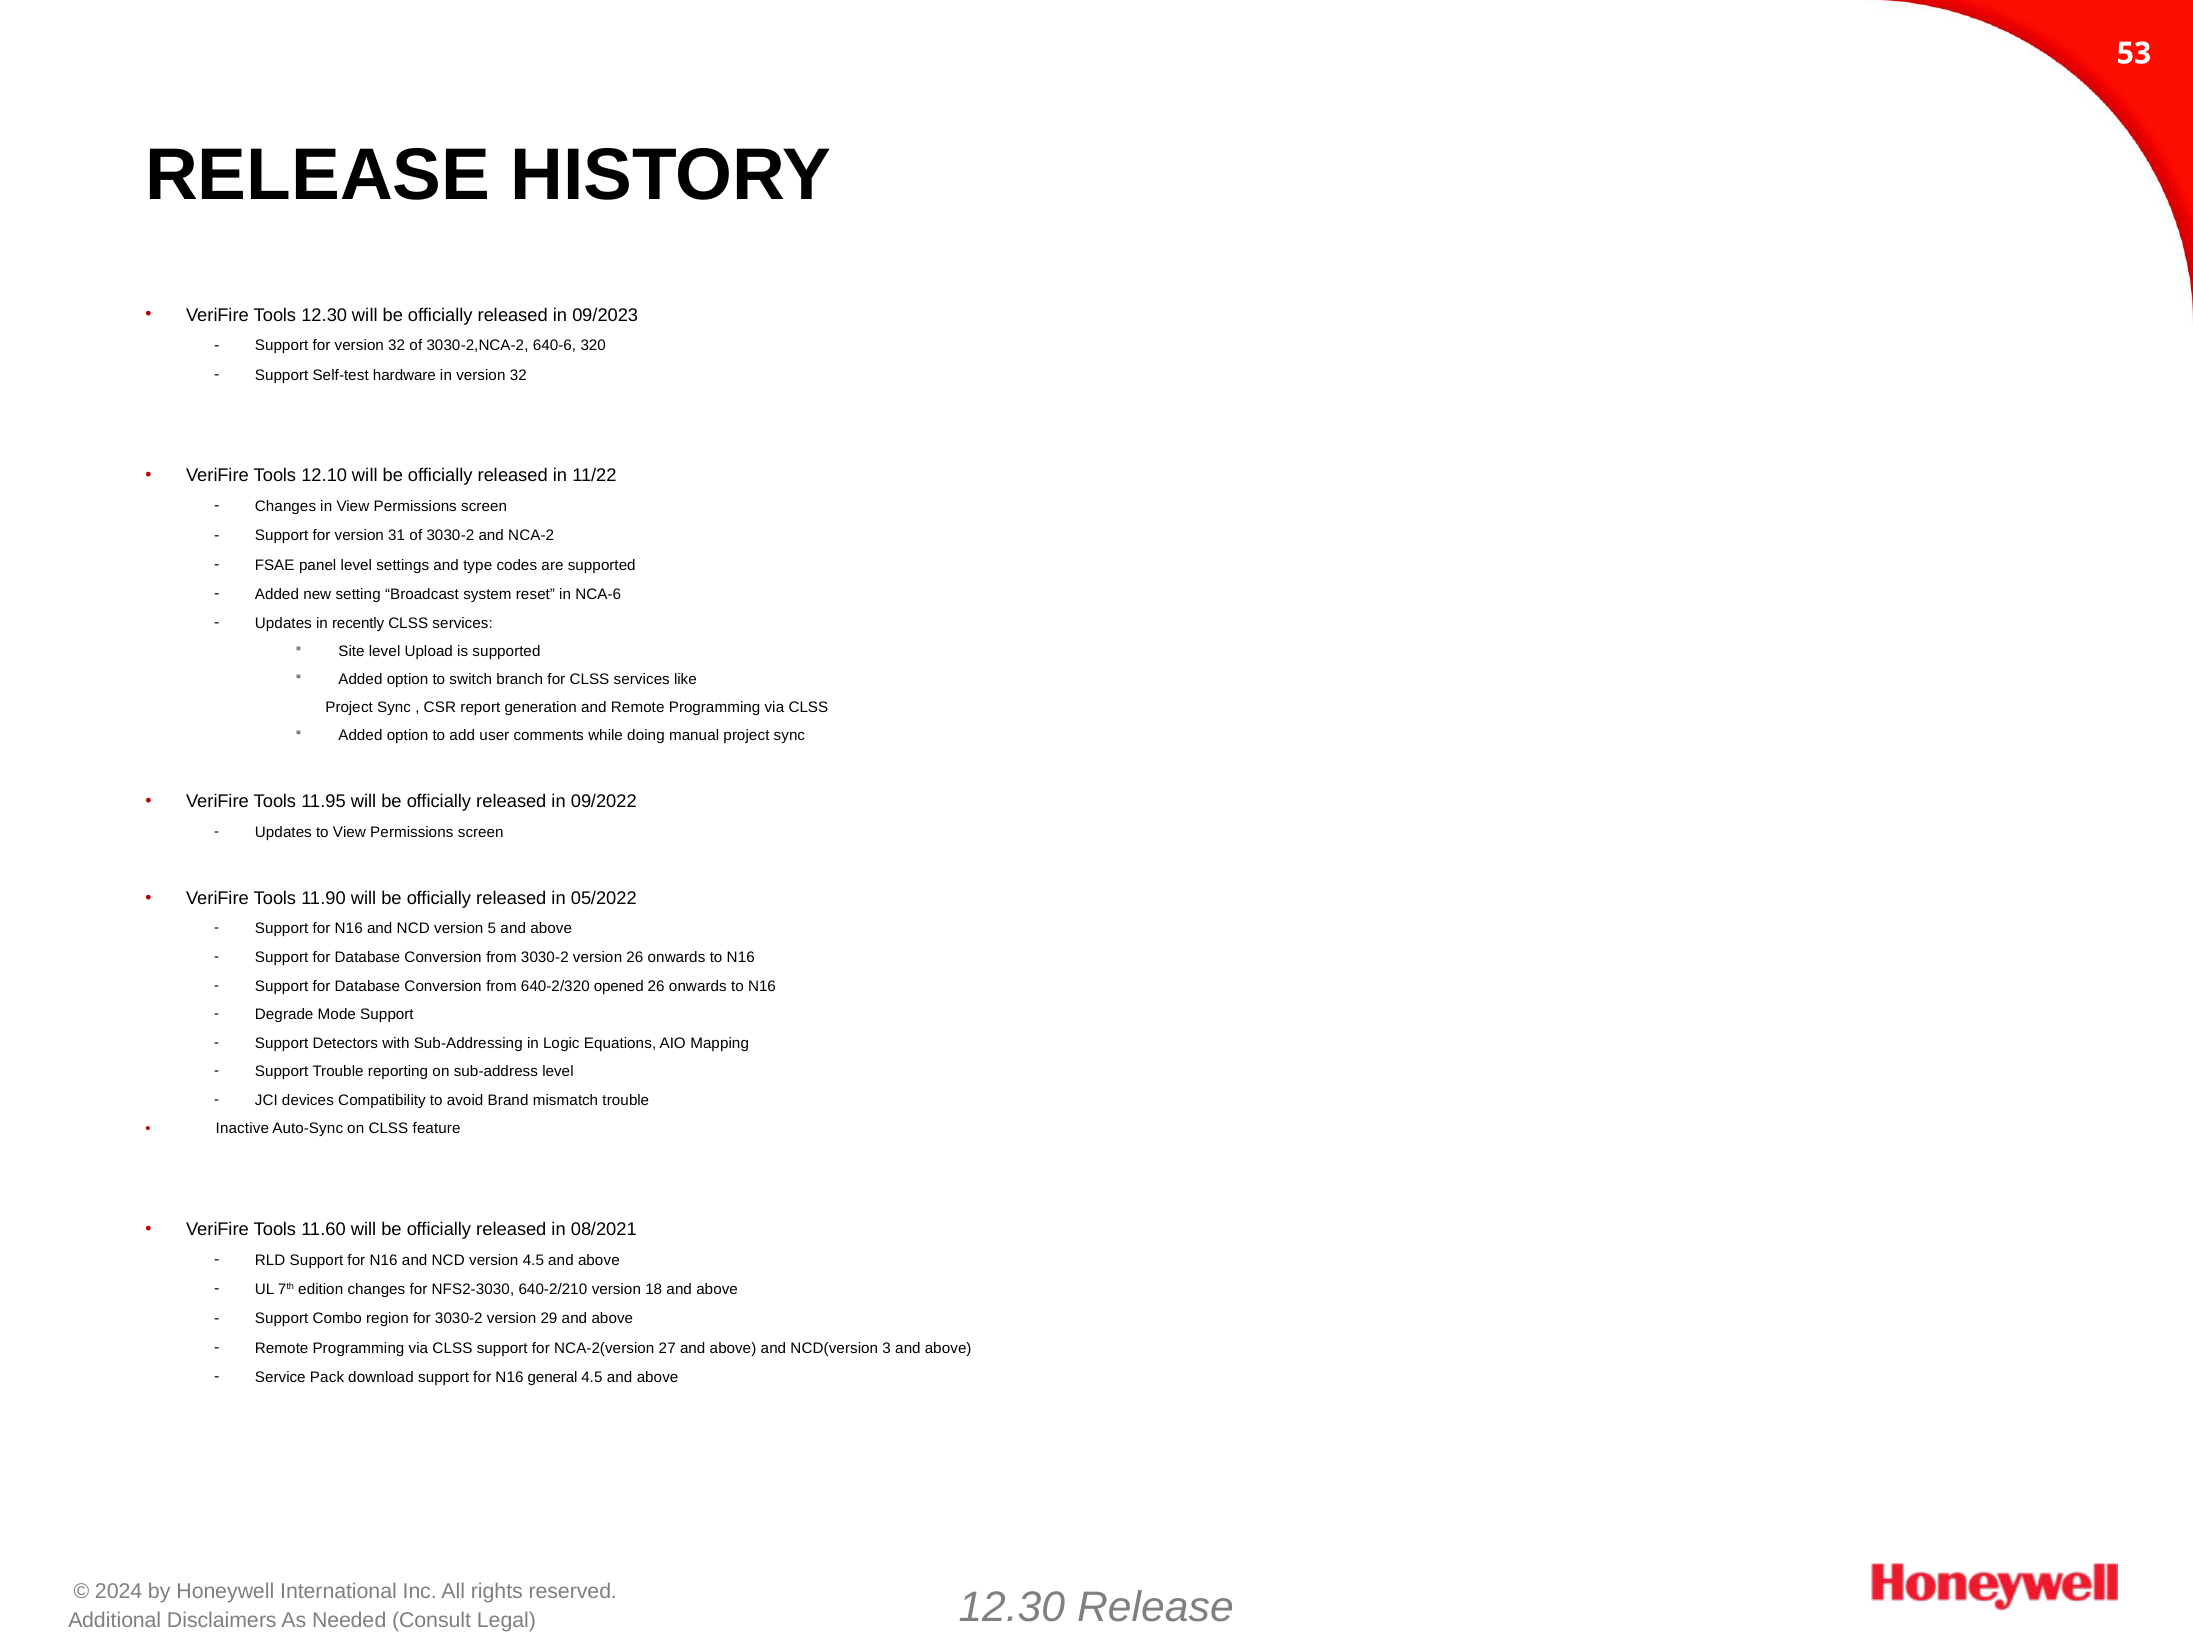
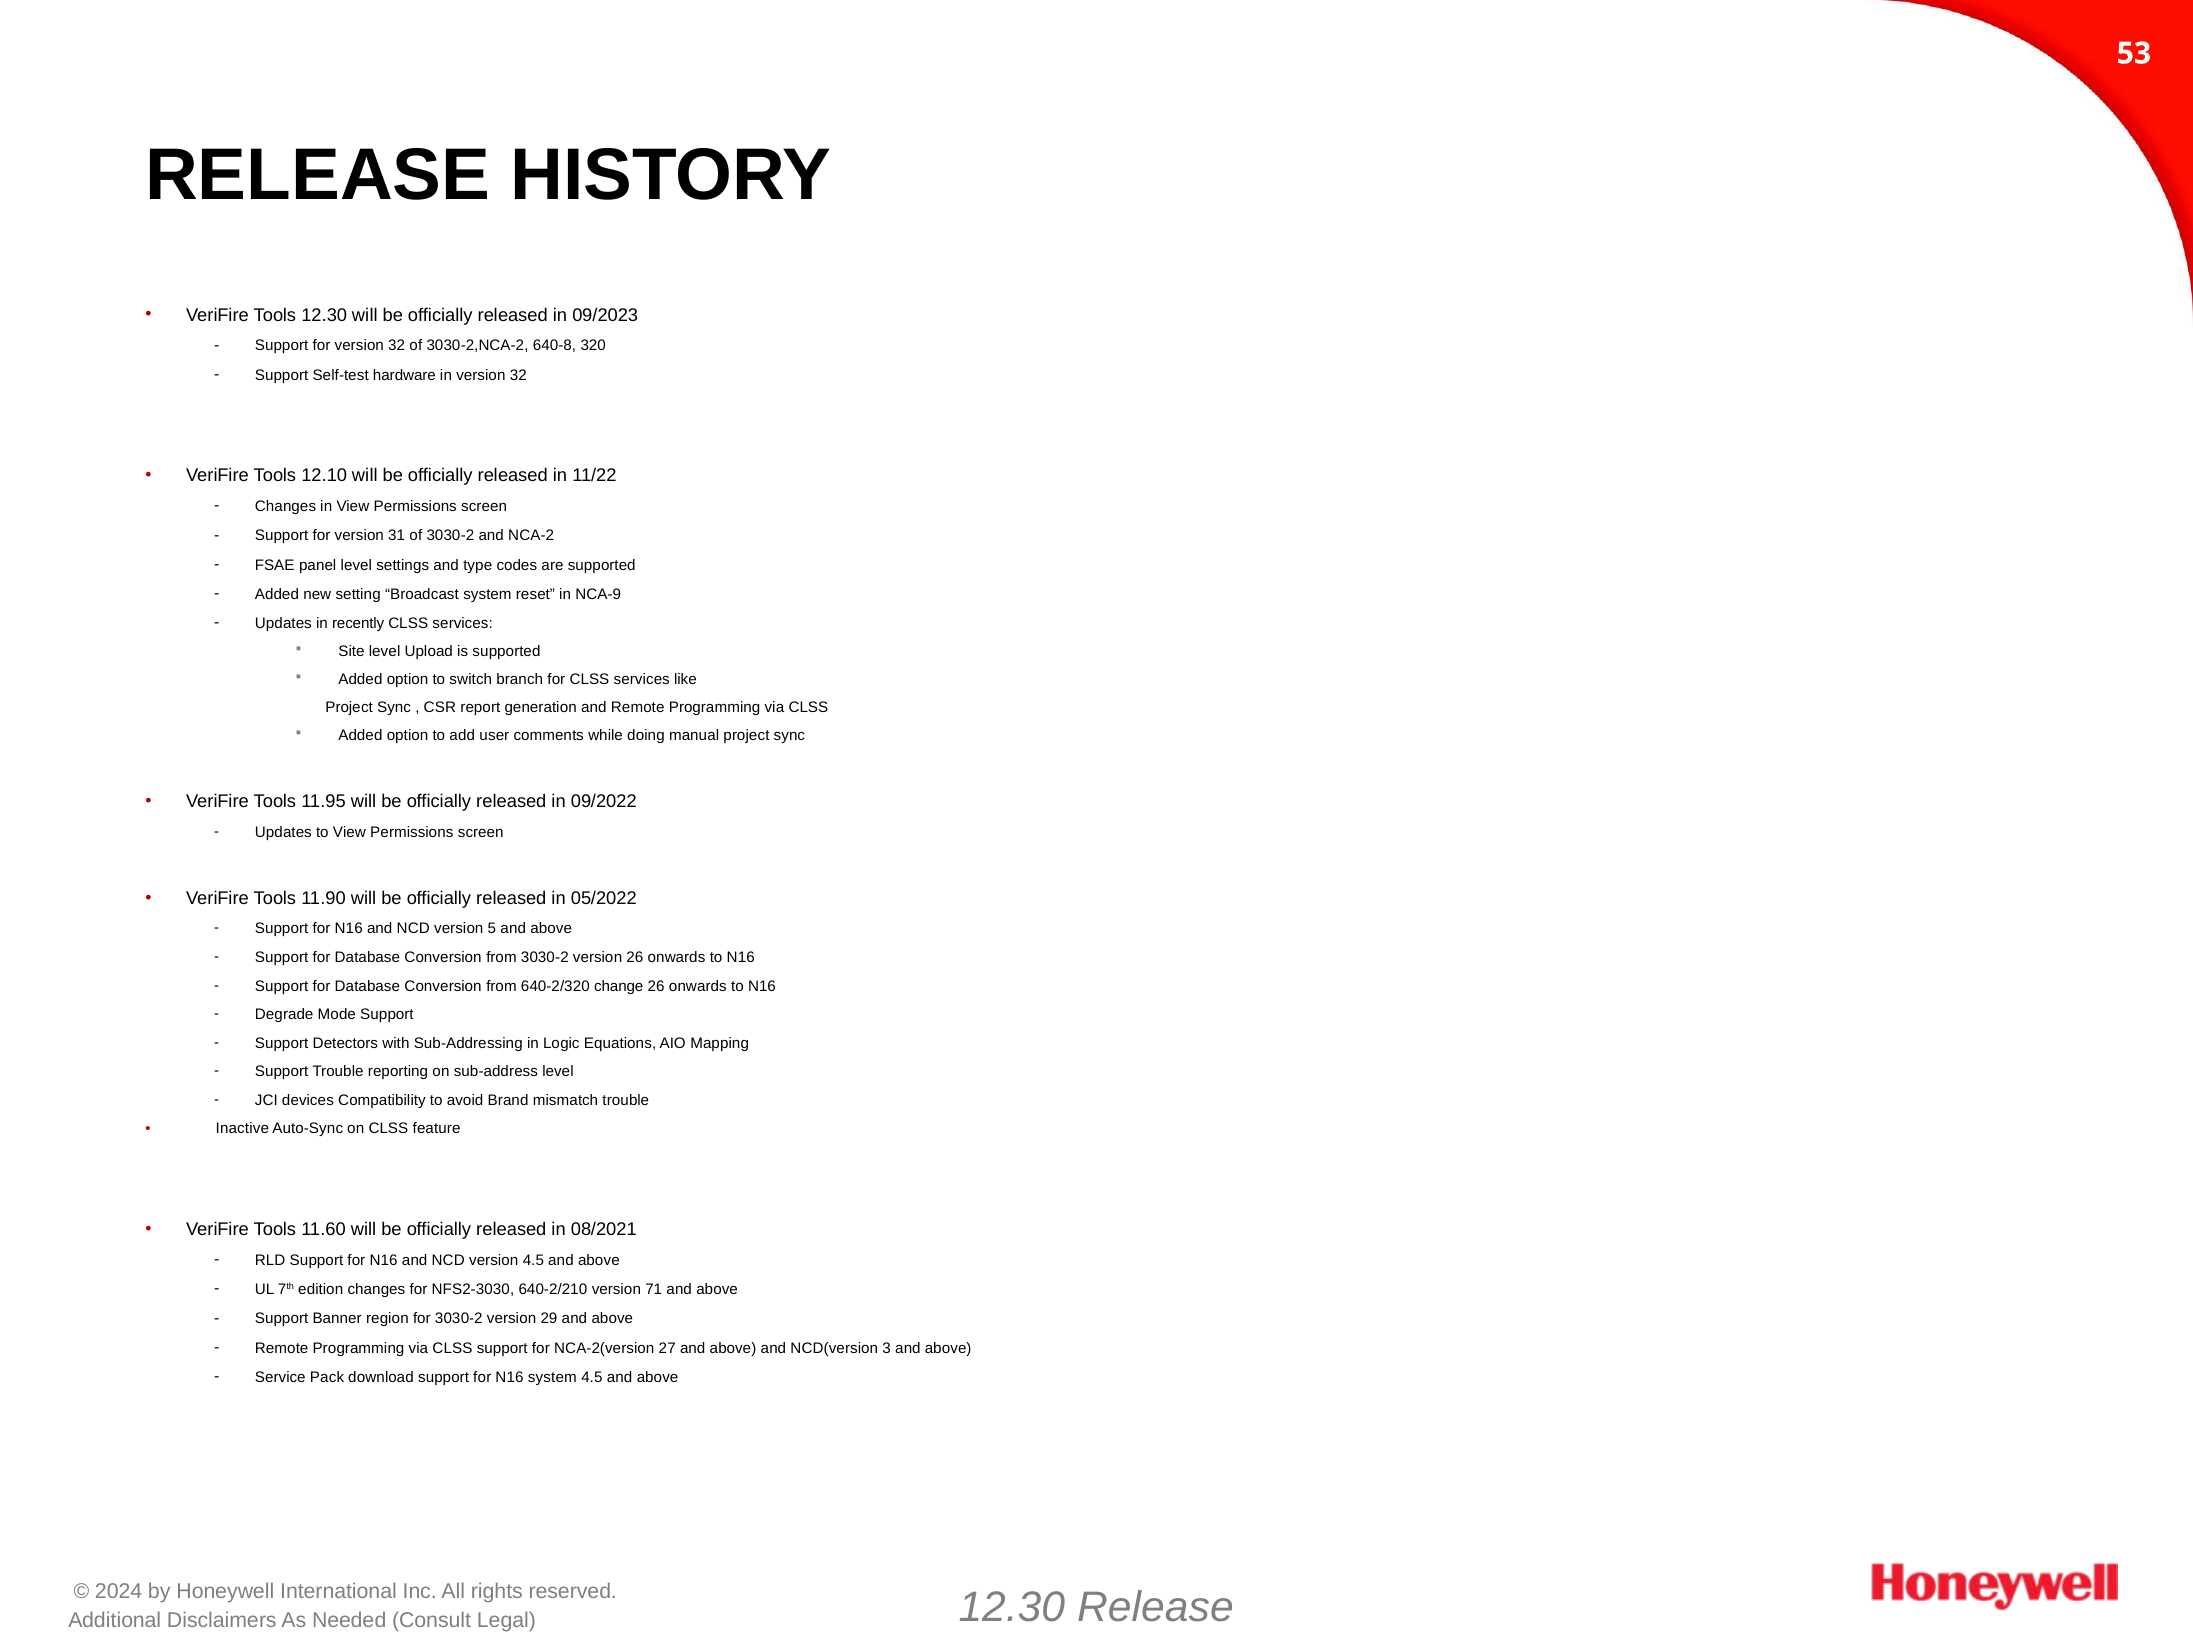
640-6: 640-6 -> 640-8
NCA-6: NCA-6 -> NCA-9
opened: opened -> change
18: 18 -> 71
Combo: Combo -> Banner
N16 general: general -> system
